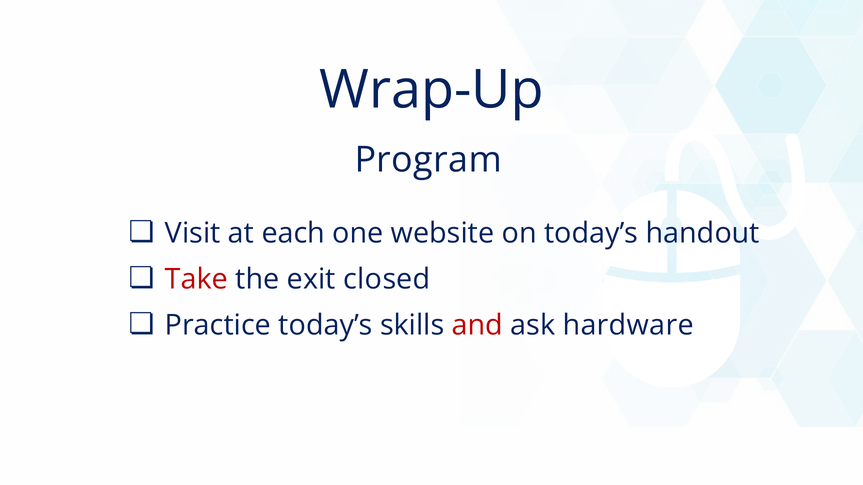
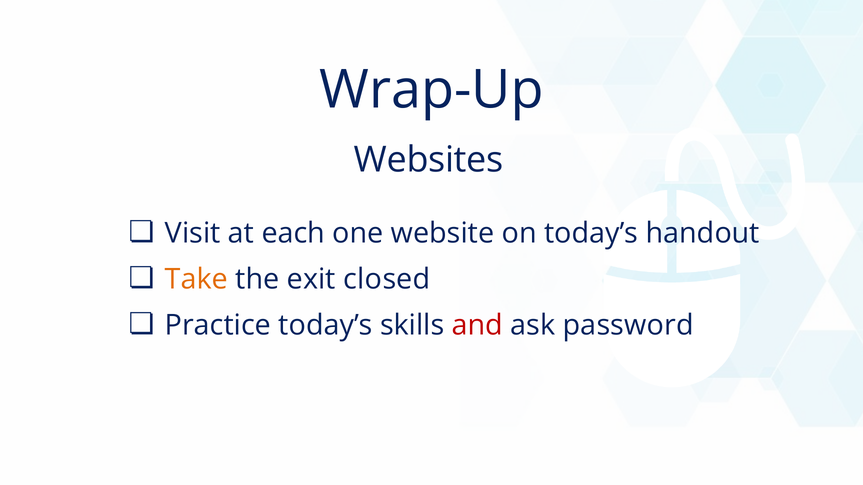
Program: Program -> Websites
Take colour: red -> orange
hardware: hardware -> password
